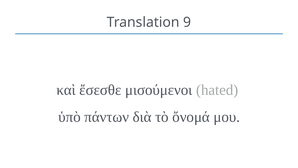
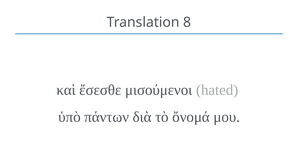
9: 9 -> 8
